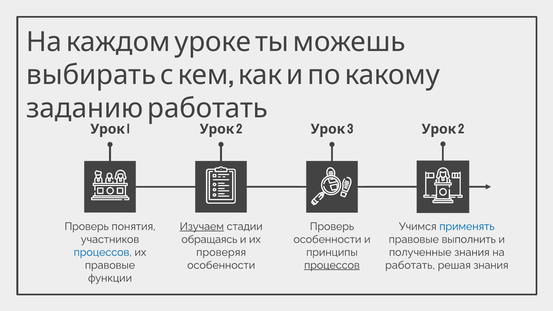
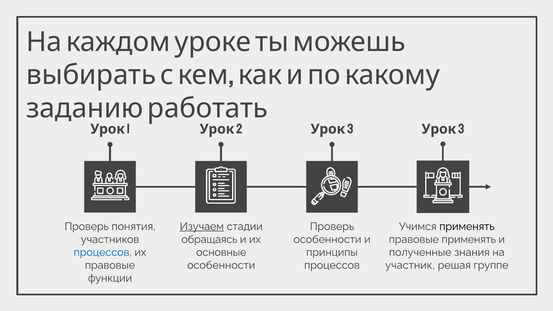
2 at (461, 129): 2 -> 3
применять at (467, 227) colour: blue -> black
правовые выполнить: выполнить -> применять
проверяя: проверяя -> основные
процессов at (332, 265) underline: present -> none
работать: работать -> участник
решая знания: знания -> группе
